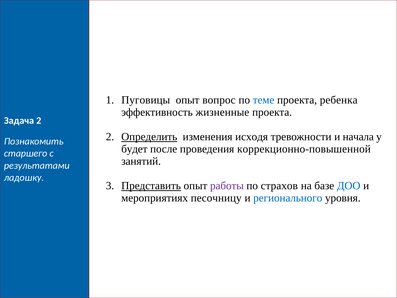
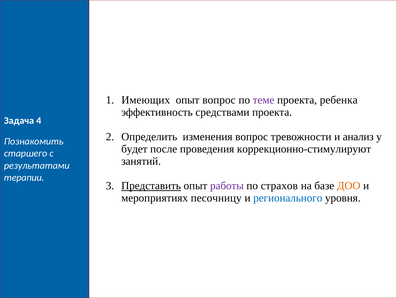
Пуговицы: Пуговицы -> Имеющих
теме colour: blue -> purple
жизненные: жизненные -> средствами
Задача 2: 2 -> 4
Определить underline: present -> none
изменения исходя: исходя -> вопрос
начала: начала -> анализ
коррекционно-повышенной: коррекционно-повышенной -> коррекционно-стимулируют
ладошку: ладошку -> терапии
ДОО colour: blue -> orange
